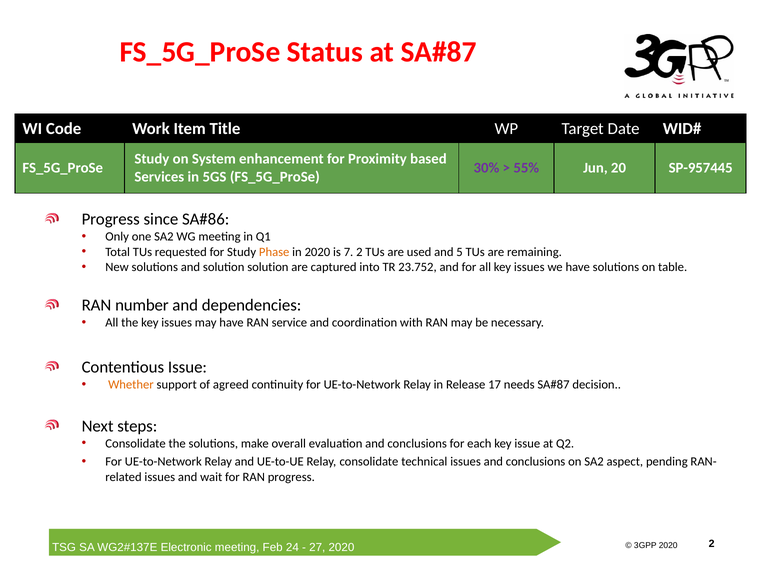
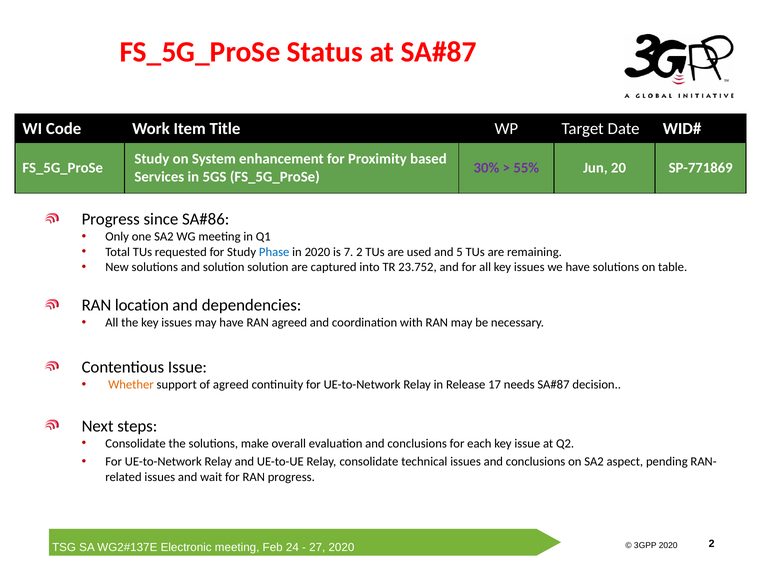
SP-957445: SP-957445 -> SP-771869
Phase colour: orange -> blue
number: number -> location
RAN service: service -> agreed
